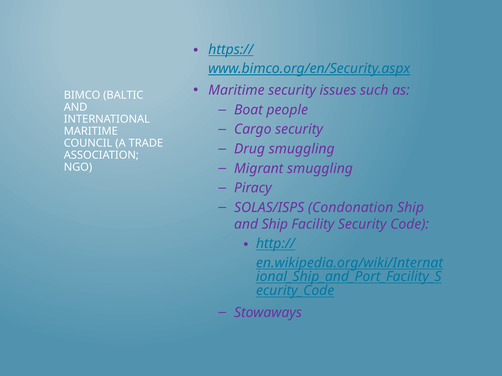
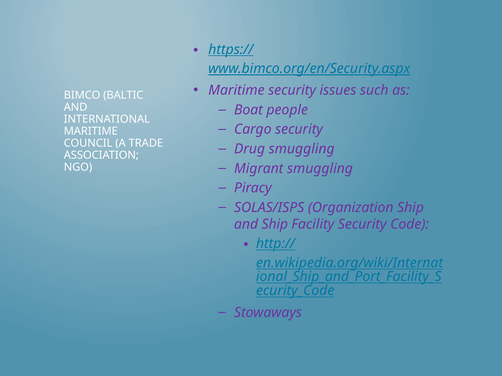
Condonation: Condonation -> Organization
